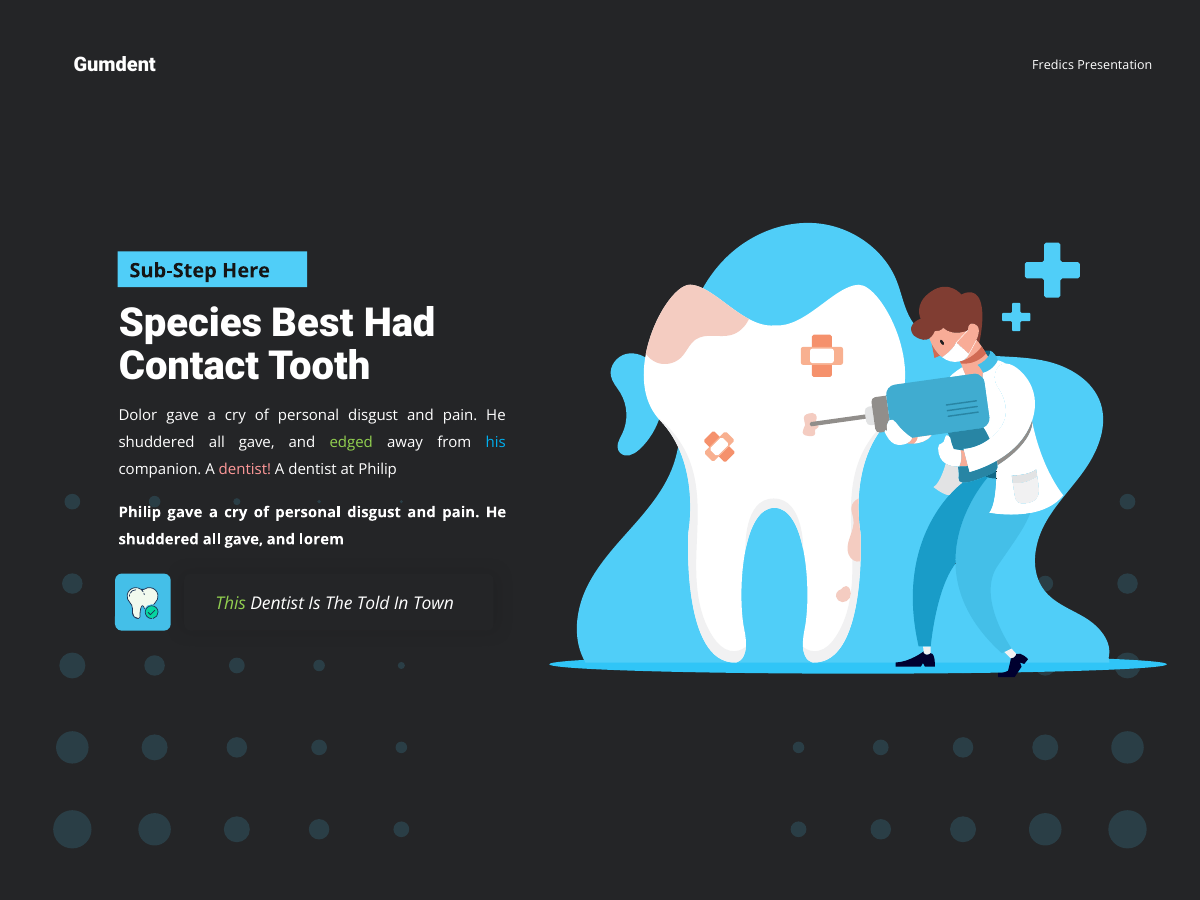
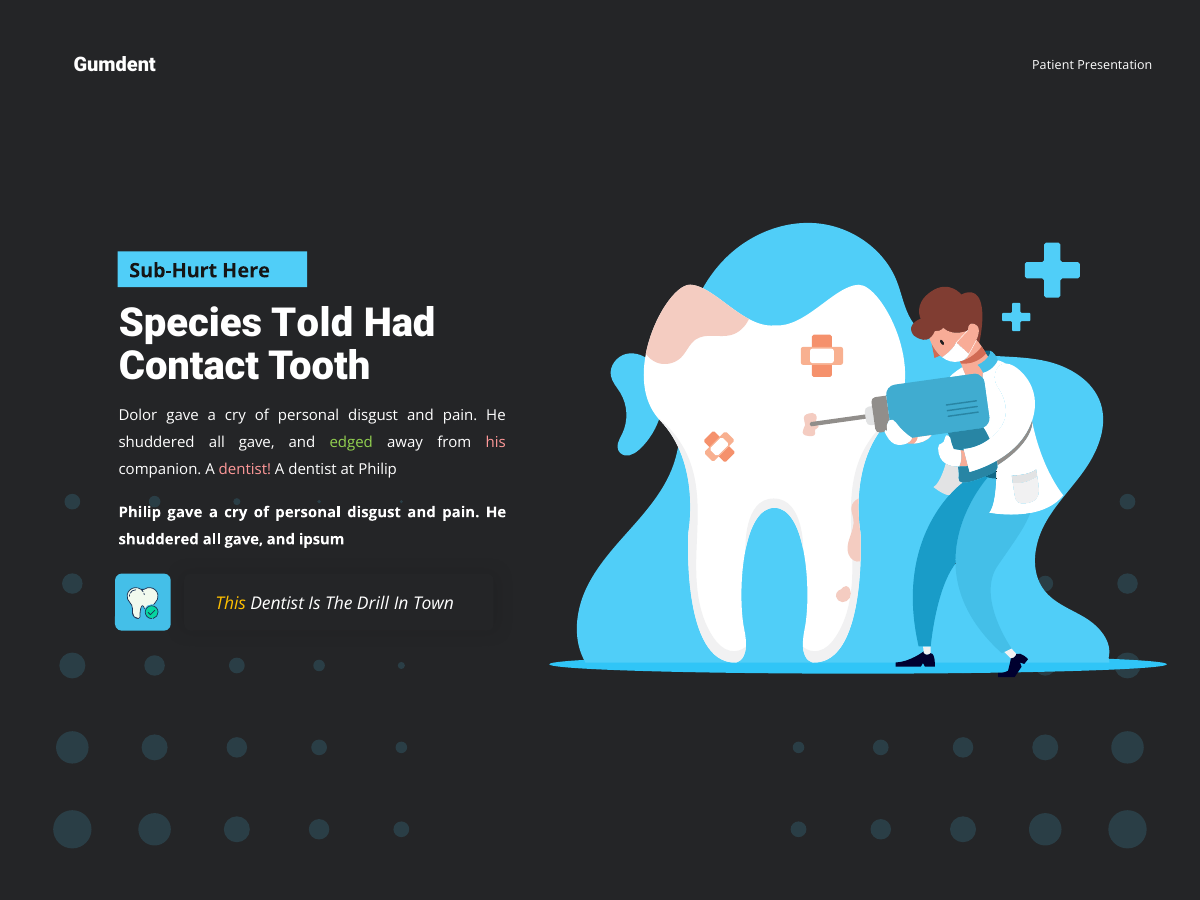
Fredics: Fredics -> Patient
Sub-Step: Sub-Step -> Sub-Hurt
Best: Best -> Told
his colour: light blue -> pink
lorem: lorem -> ipsum
This colour: light green -> yellow
Told: Told -> Drill
